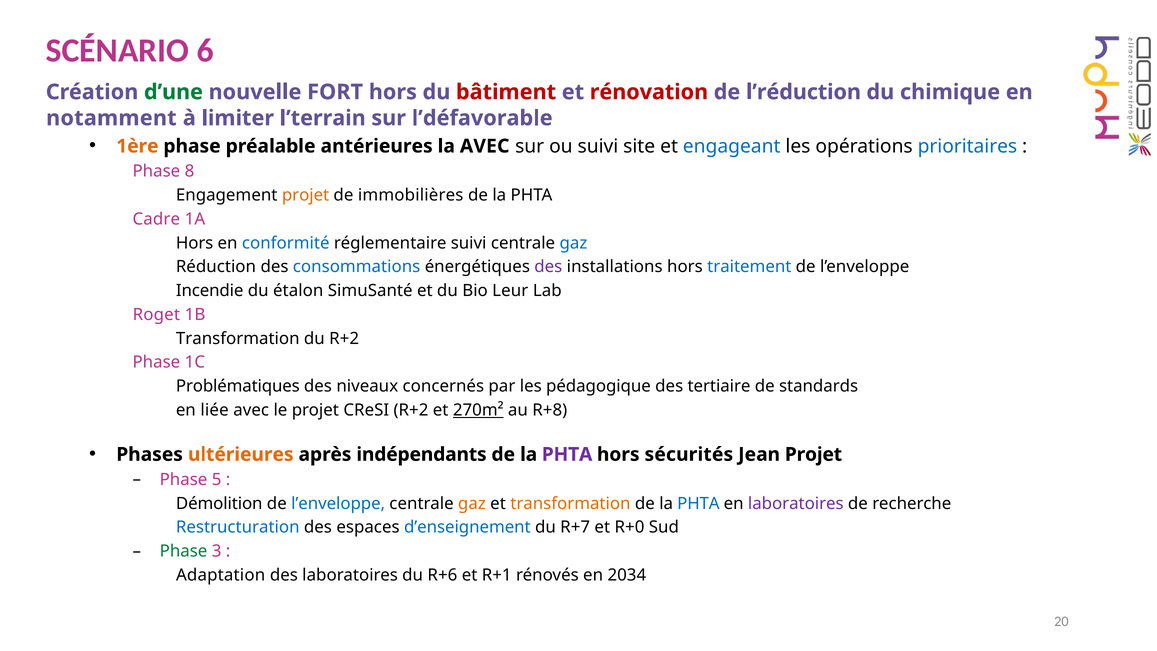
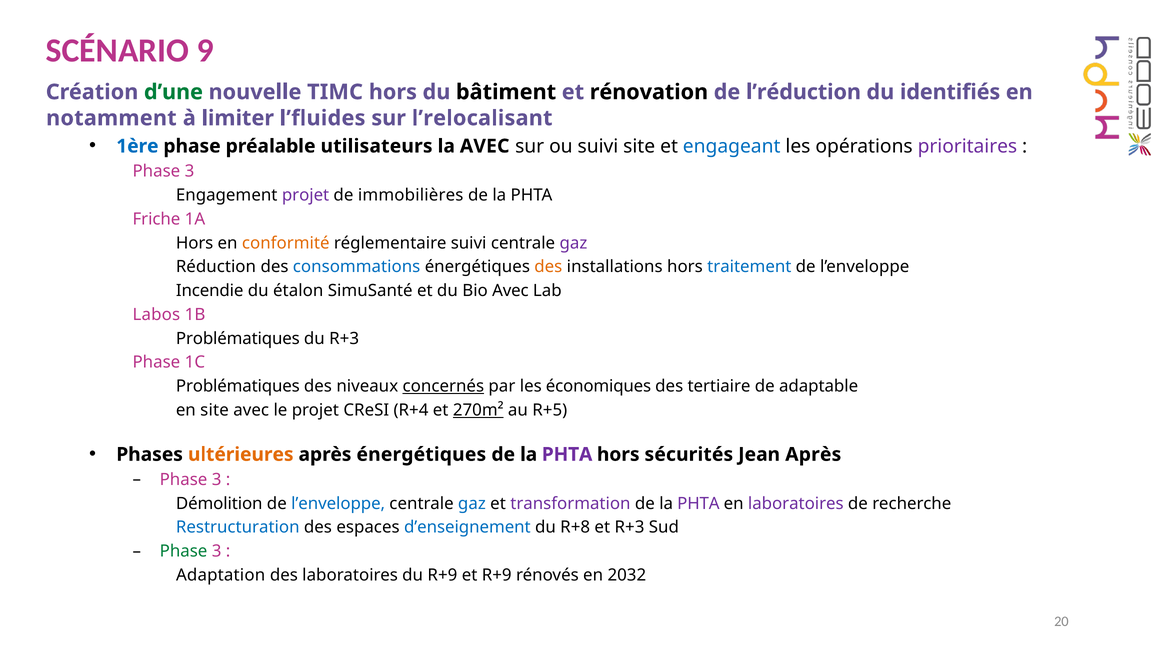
6: 6 -> 9
FORT: FORT -> TIMC
bâtiment colour: red -> black
rénovation colour: red -> black
chimique: chimique -> identifiés
l’terrain: l’terrain -> l’fluides
l’défavorable: l’défavorable -> l’relocalisant
1ère colour: orange -> blue
antérieures: antérieures -> utilisateurs
prioritaires colour: blue -> purple
8 at (190, 171): 8 -> 3
projet at (306, 195) colour: orange -> purple
Cadre: Cadre -> Friche
conformité colour: blue -> orange
gaz at (573, 243) colour: blue -> purple
des at (548, 267) colour: purple -> orange
Bio Leur: Leur -> Avec
Roget: Roget -> Labos
Transformation at (238, 338): Transformation -> Problématiques
du R+2: R+2 -> R+3
concernés underline: none -> present
pédagogique: pédagogique -> économiques
standards: standards -> adaptable
en liée: liée -> site
CReSI R+2: R+2 -> R+4
R+8: R+8 -> R+5
après indépendants: indépendants -> énergétiques
Jean Projet: Projet -> Après
5 at (217, 479): 5 -> 3
gaz at (472, 503) colour: orange -> blue
transformation at (570, 503) colour: orange -> purple
PHTA at (698, 503) colour: blue -> purple
R+7: R+7 -> R+8
et R+0: R+0 -> R+3
du R+6: R+6 -> R+9
et R+1: R+1 -> R+9
2034: 2034 -> 2032
